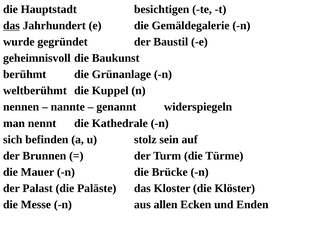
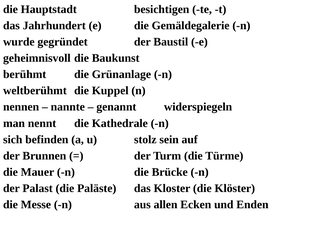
das at (11, 26) underline: present -> none
